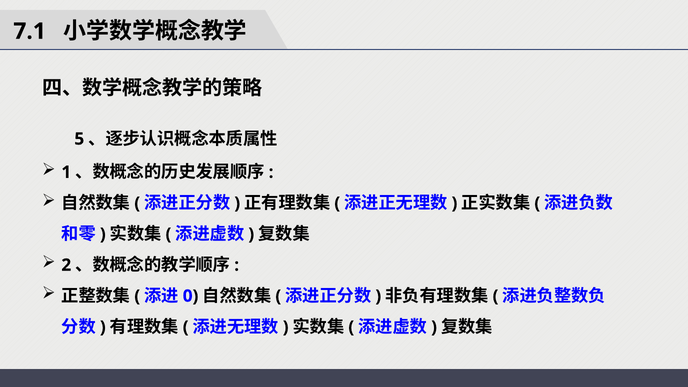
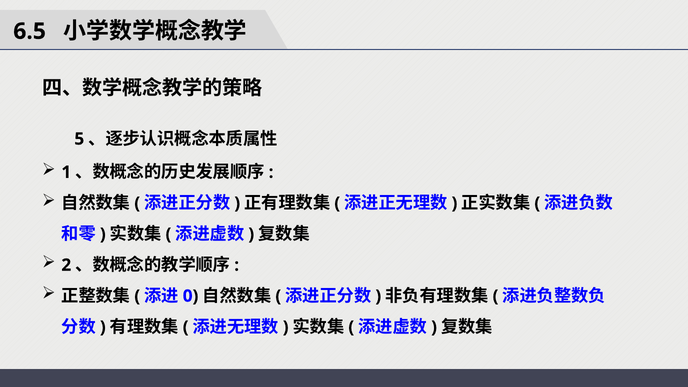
7.1: 7.1 -> 6.5
